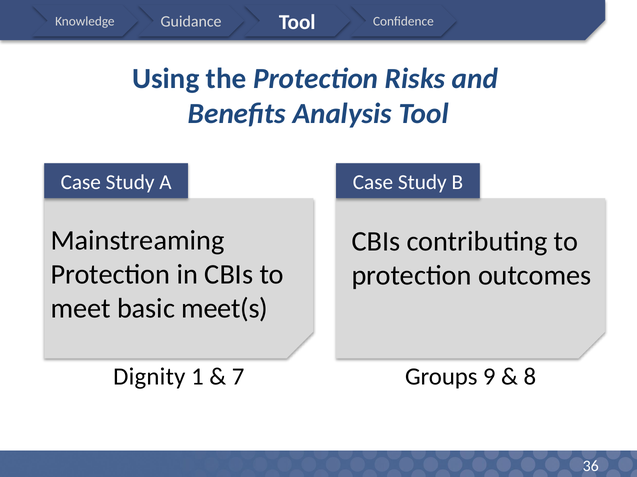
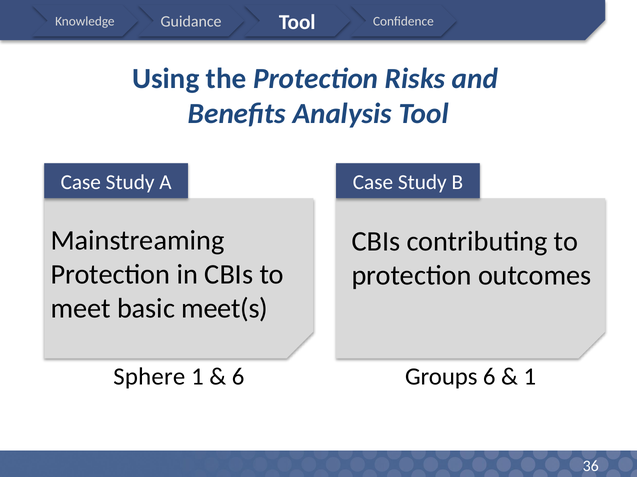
Dignity: Dignity -> Sphere
7 at (238, 377): 7 -> 6
Groups 9: 9 -> 6
8 at (530, 377): 8 -> 1
